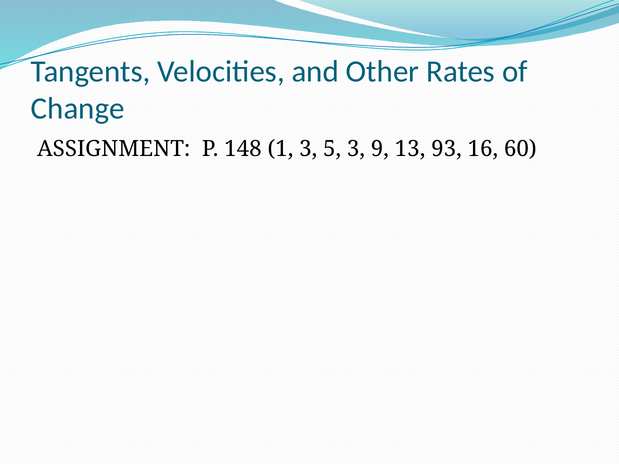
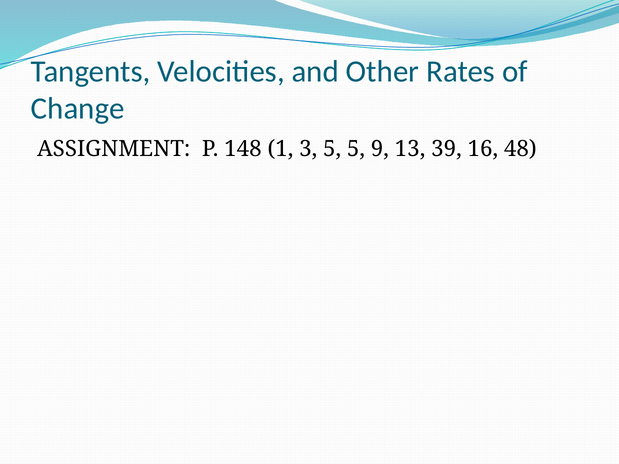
5 3: 3 -> 5
93: 93 -> 39
60: 60 -> 48
